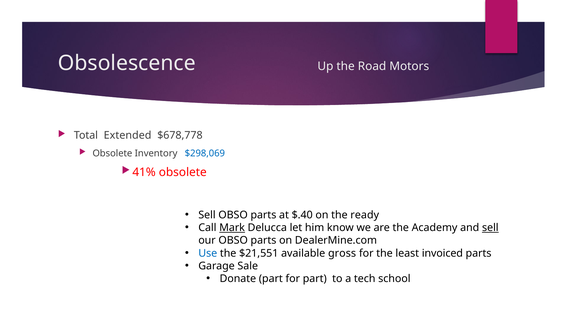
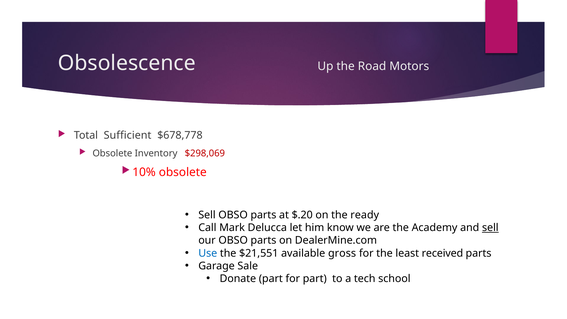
Extended: Extended -> Sufficient
$298,069 colour: blue -> red
41%: 41% -> 10%
$.40: $.40 -> $.20
Mark underline: present -> none
invoiced: invoiced -> received
